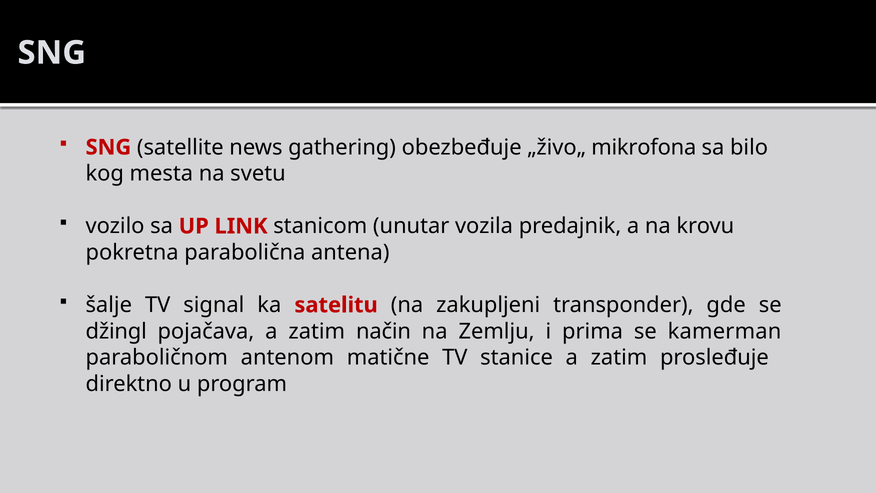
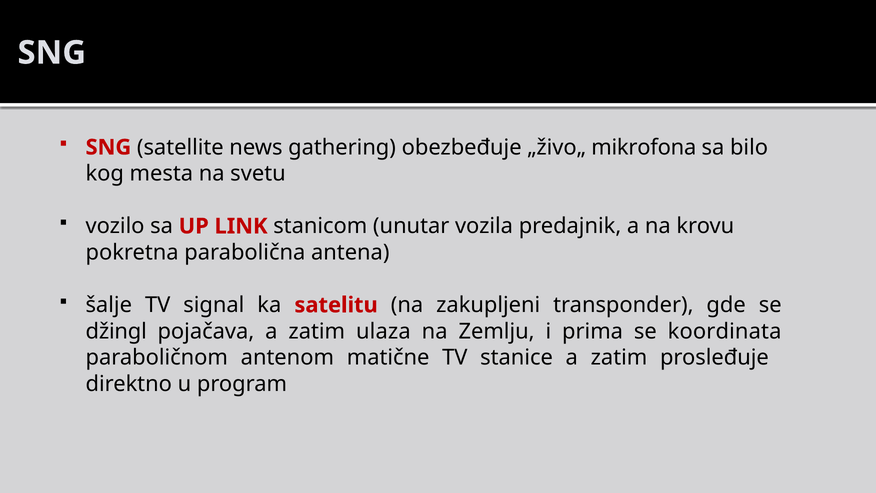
način: način -> ulaza
kamerman: kamerman -> koordinata
